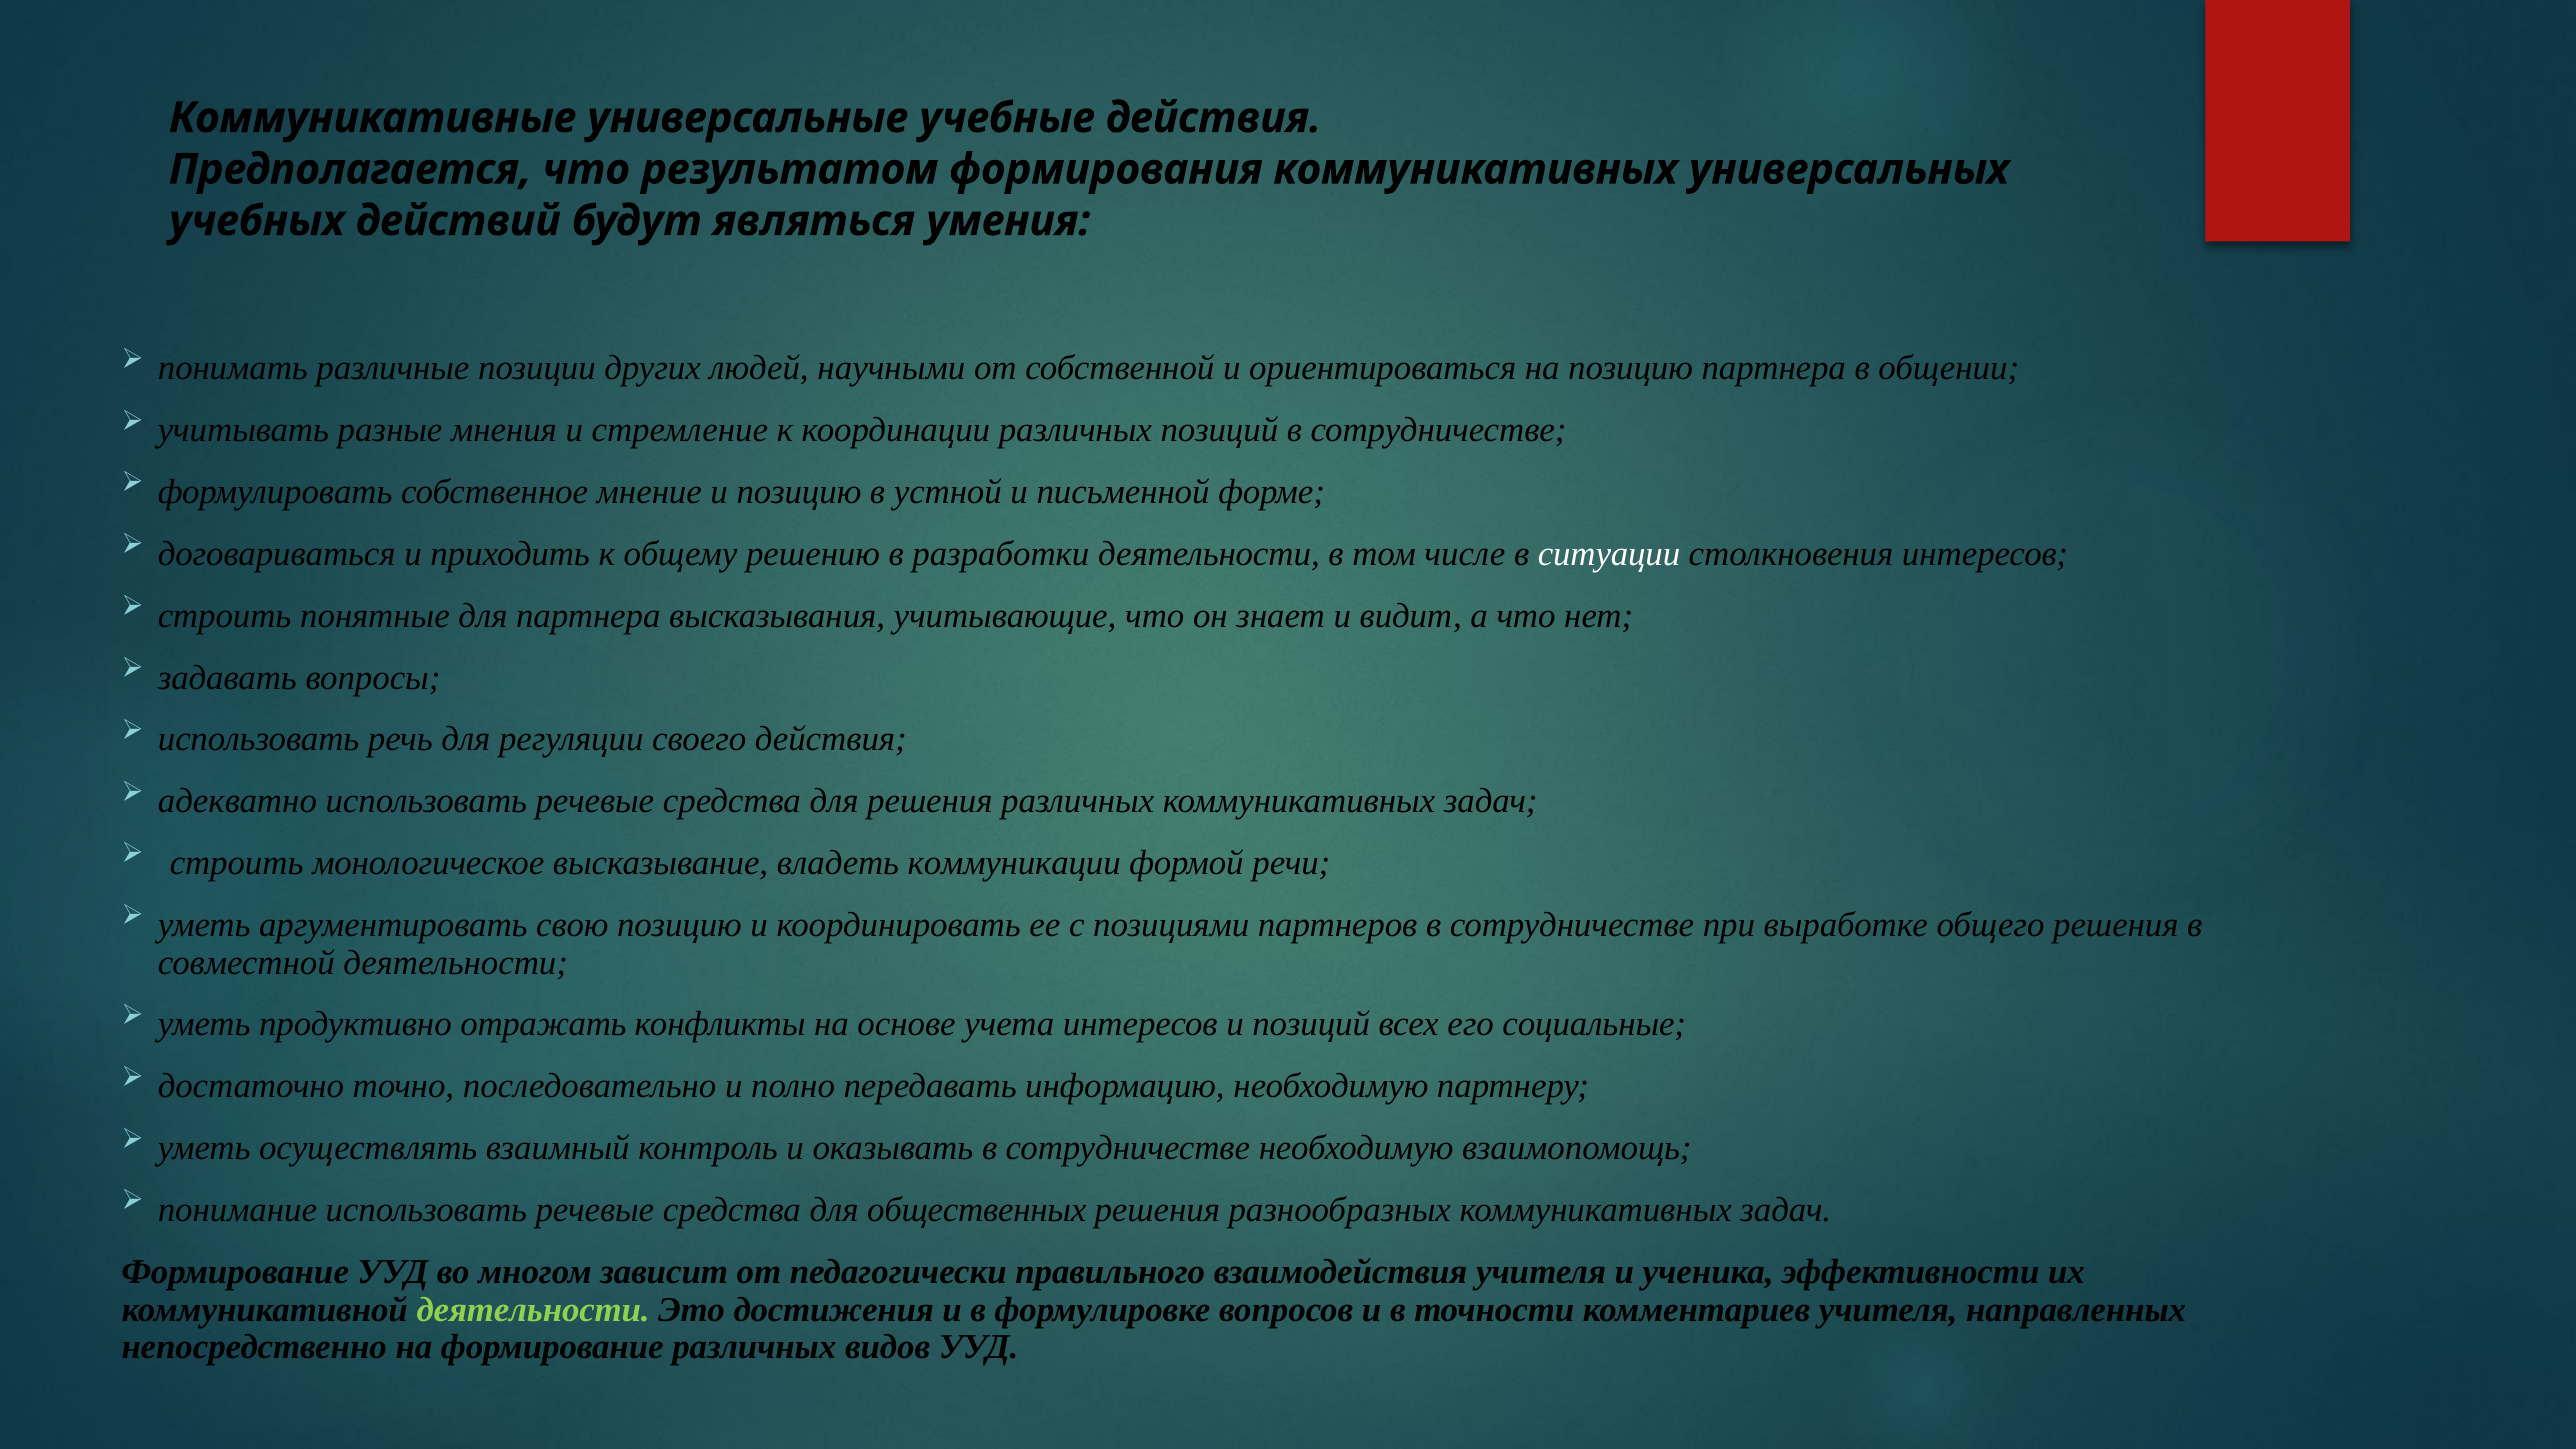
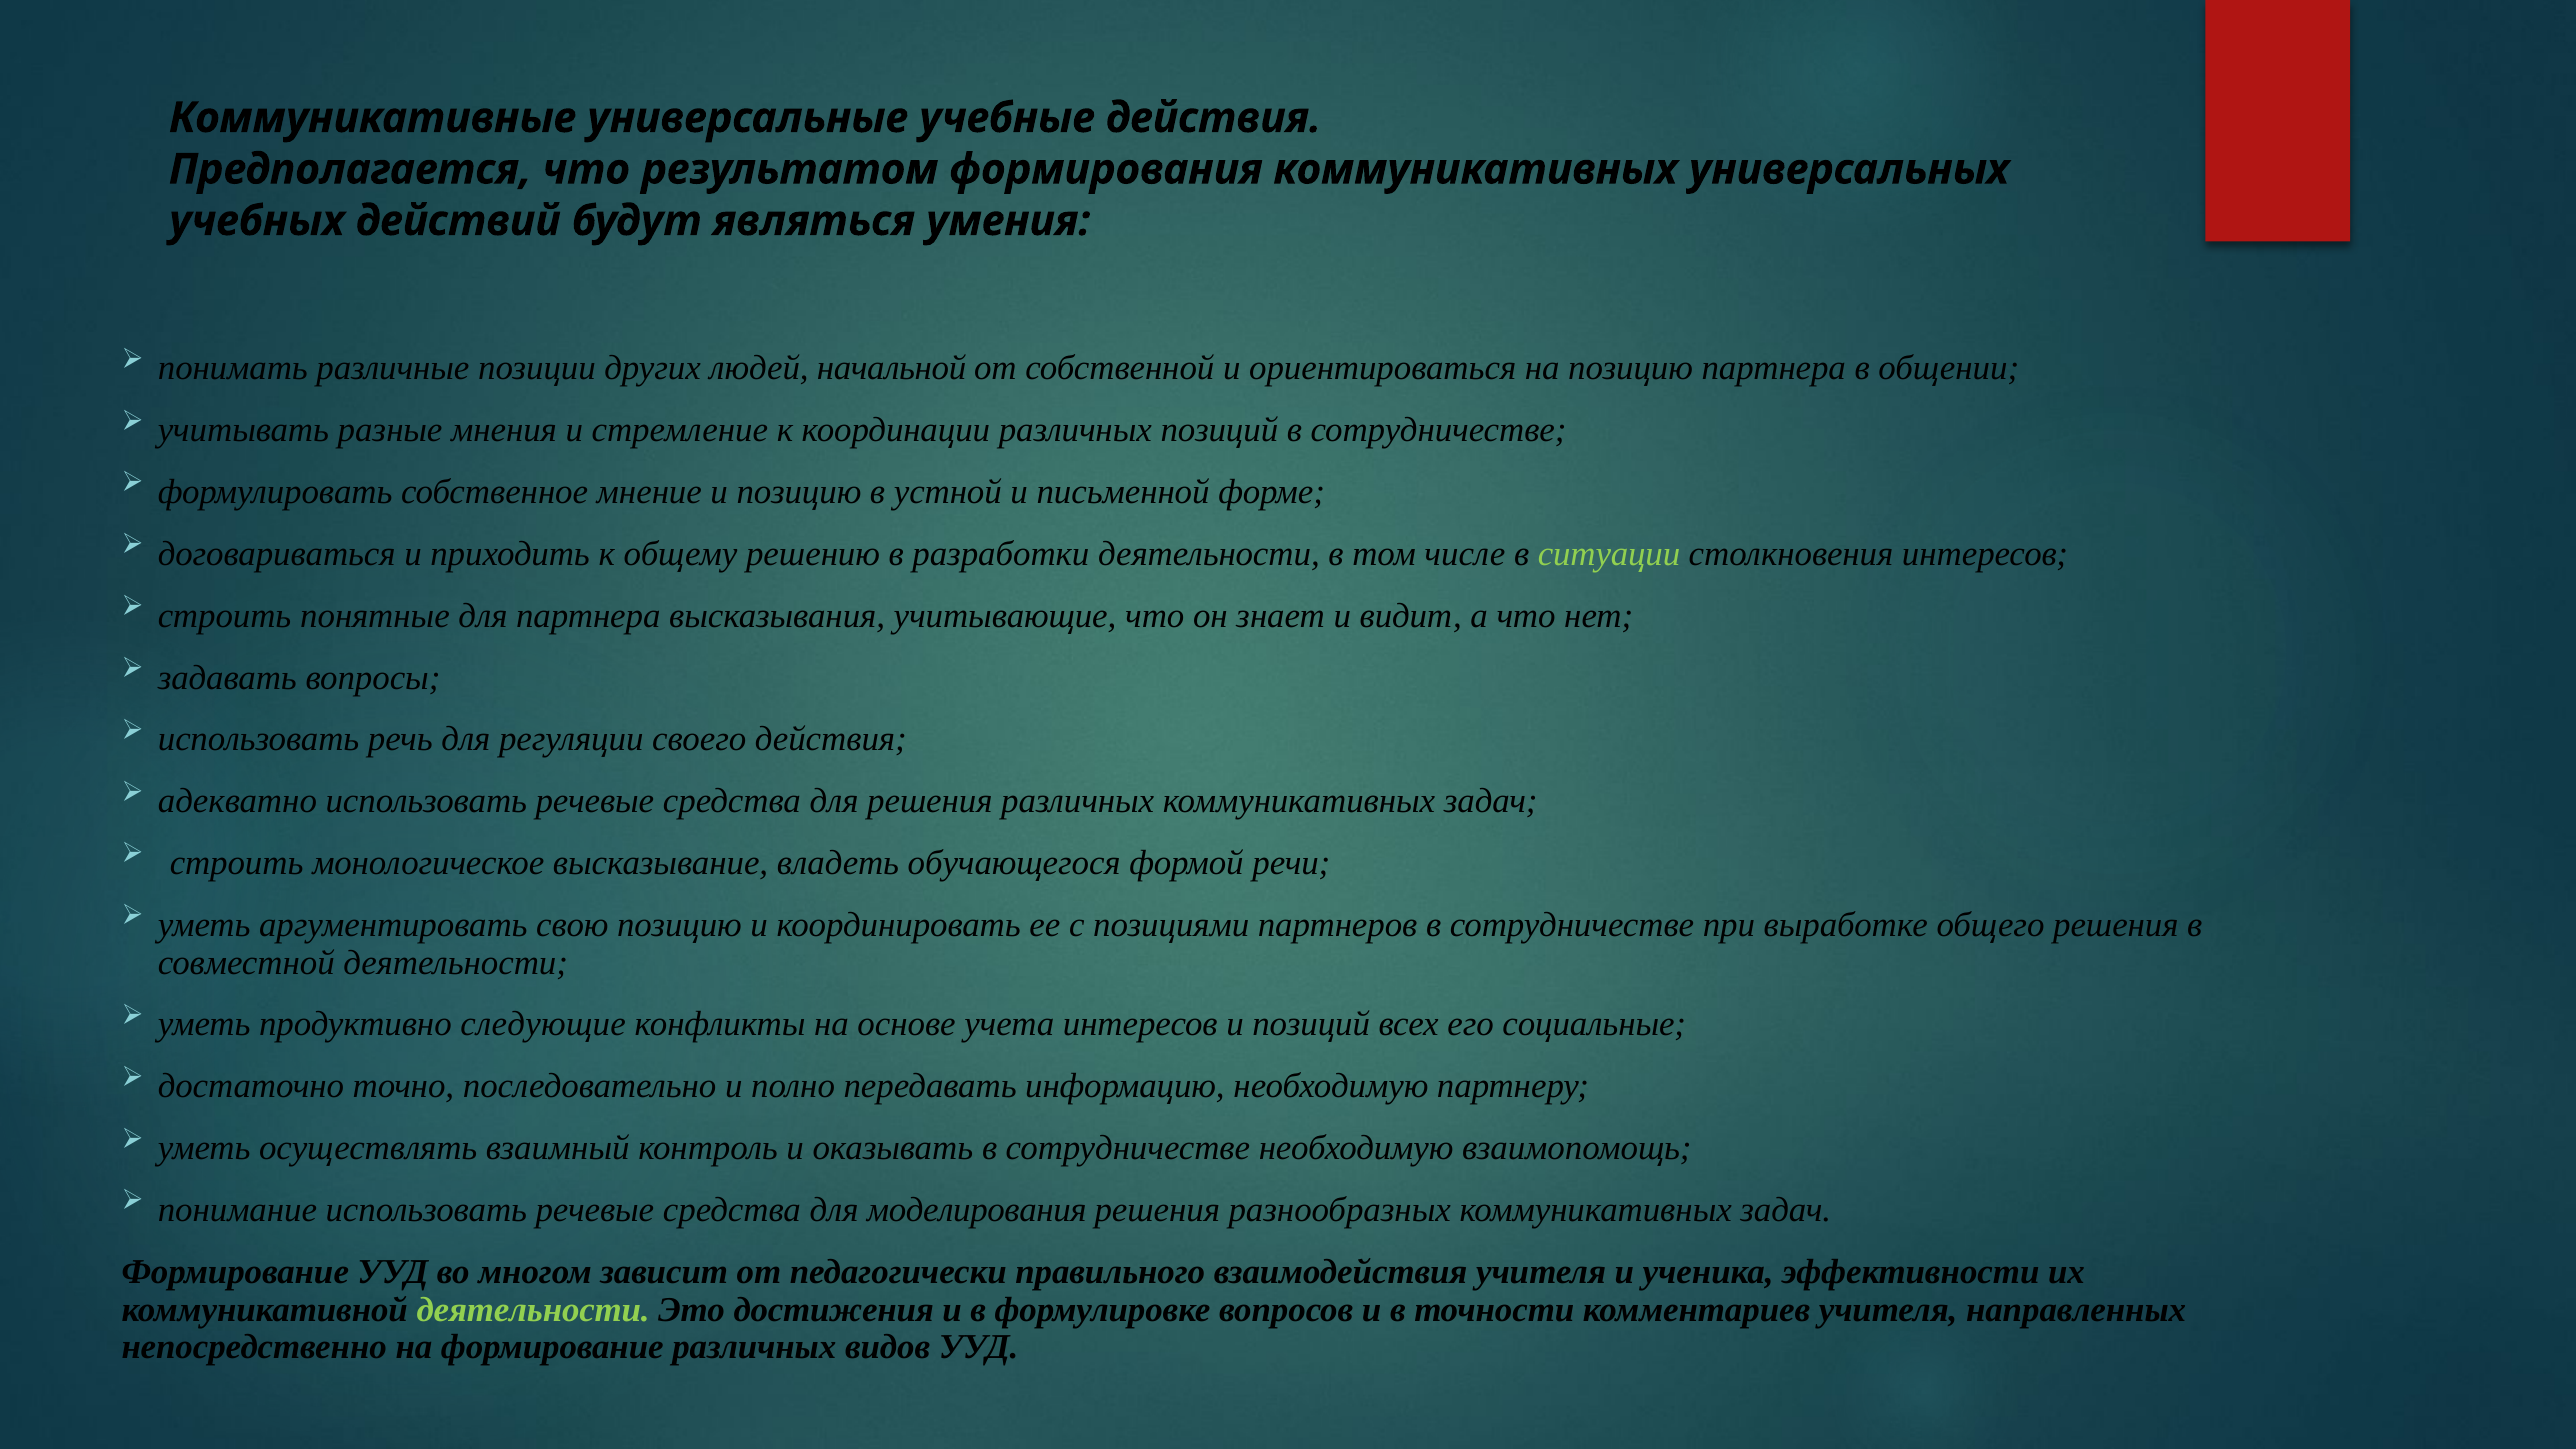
научными: научными -> начальной
ситуации colour: white -> light green
коммуникации: коммуникации -> обучающегося
отражать: отражать -> следующие
общественных: общественных -> моделирования
